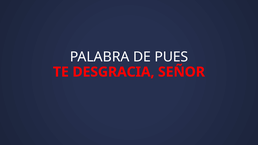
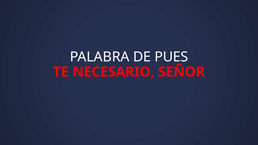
DESGRACIA: DESGRACIA -> NECESARIO
